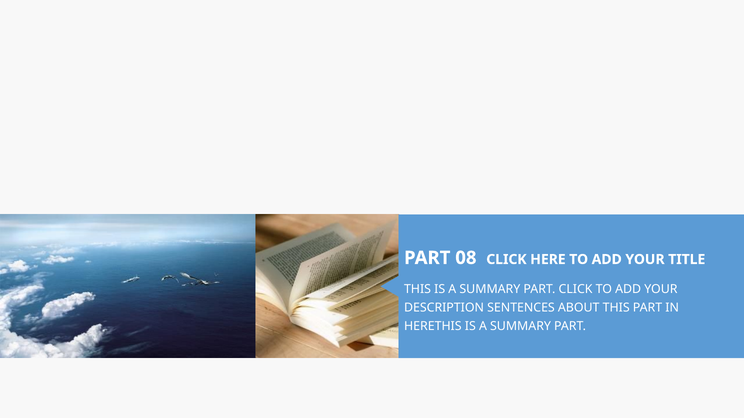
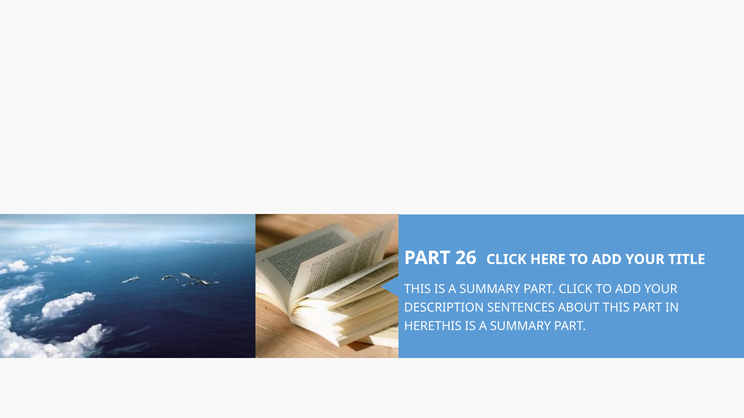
08: 08 -> 26
